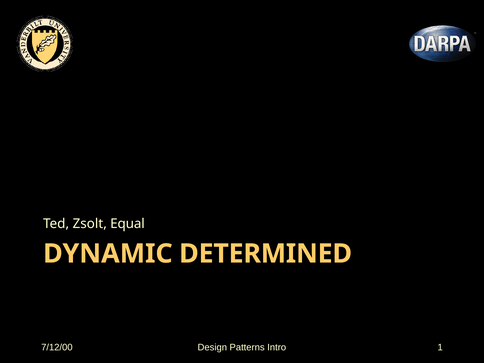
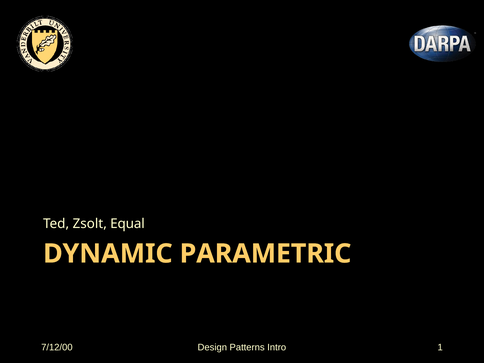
DETERMINED: DETERMINED -> PARAMETRIC
